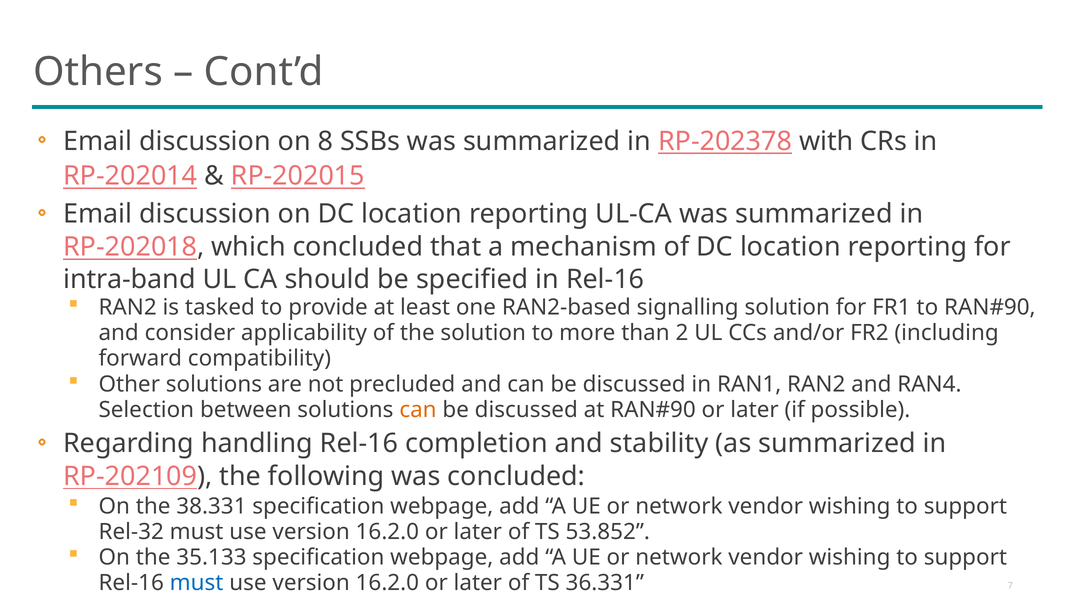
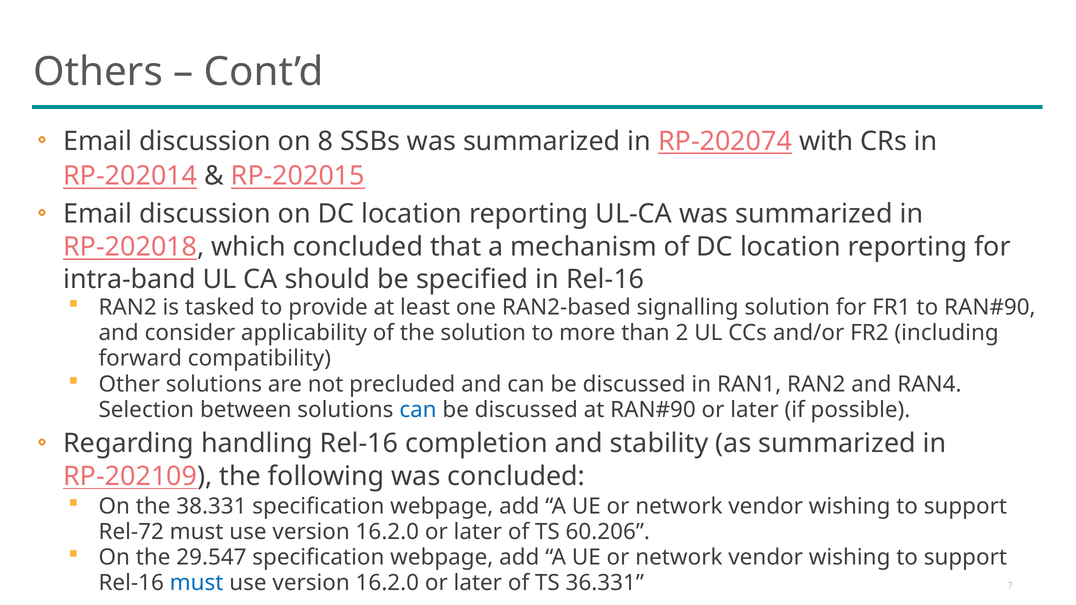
RP-202378: RP-202378 -> RP-202074
can at (418, 410) colour: orange -> blue
Rel-32: Rel-32 -> Rel-72
53.852: 53.852 -> 60.206
35.133: 35.133 -> 29.547
